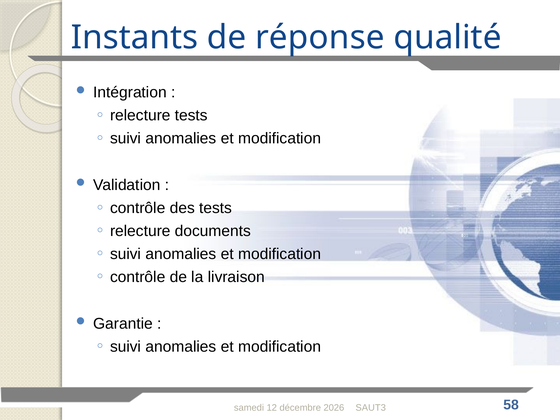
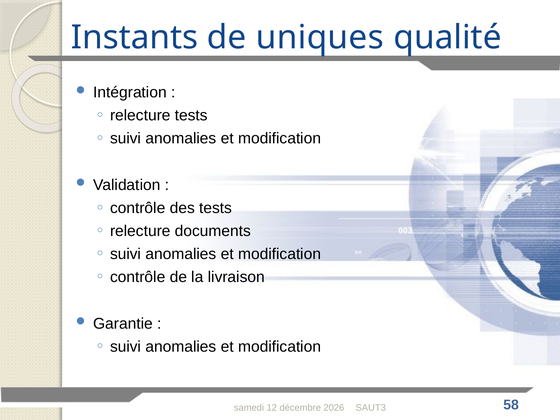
réponse: réponse -> uniques
